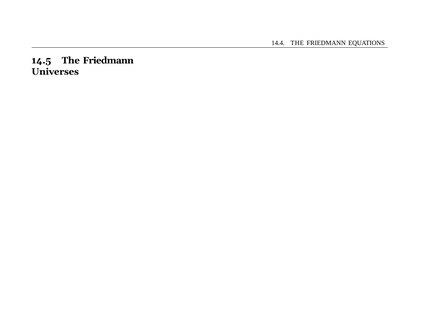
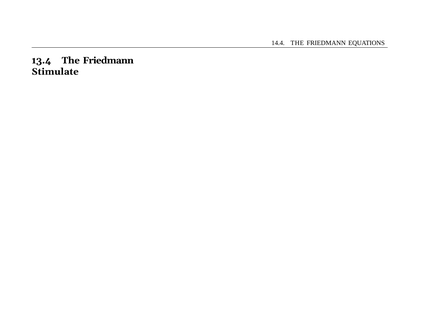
14.5: 14.5 -> 13.4
Universes: Universes -> Stimulate
